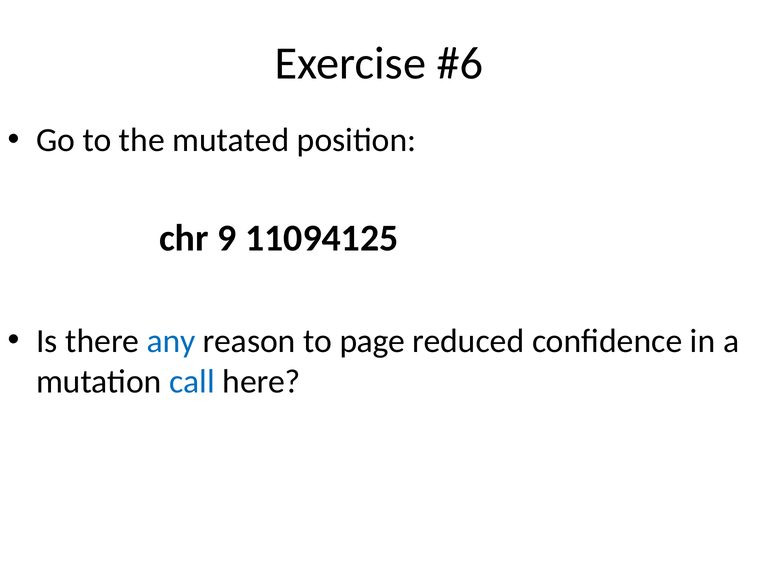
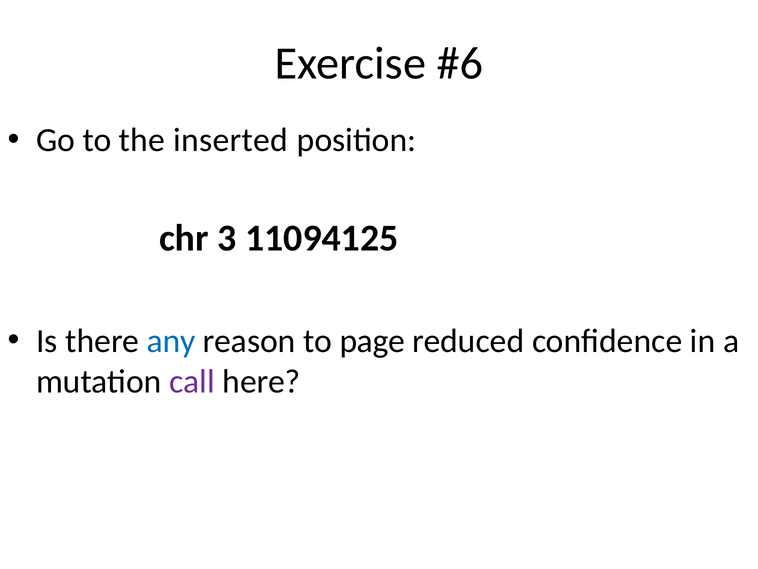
mutated: mutated -> inserted
9: 9 -> 3
call colour: blue -> purple
